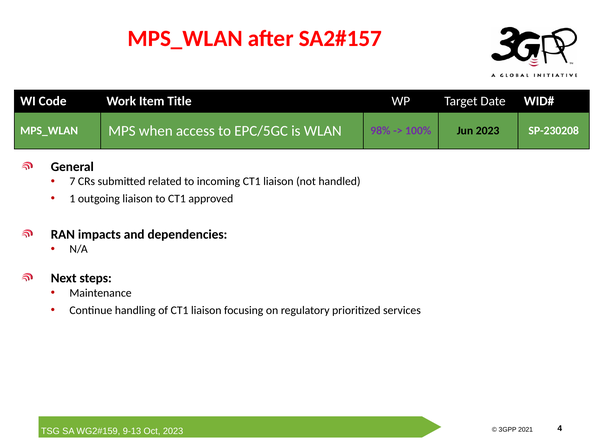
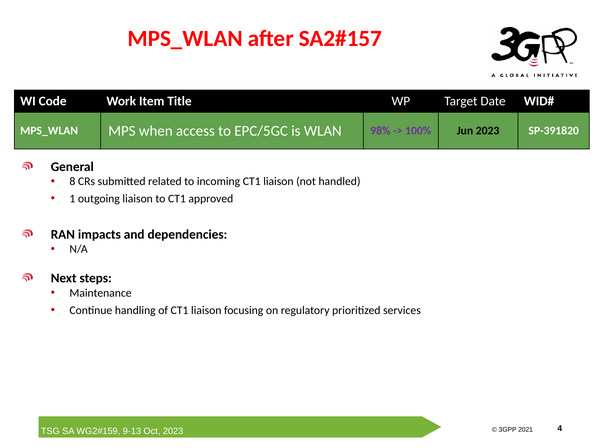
SP-230208: SP-230208 -> SP-391820
7: 7 -> 8
